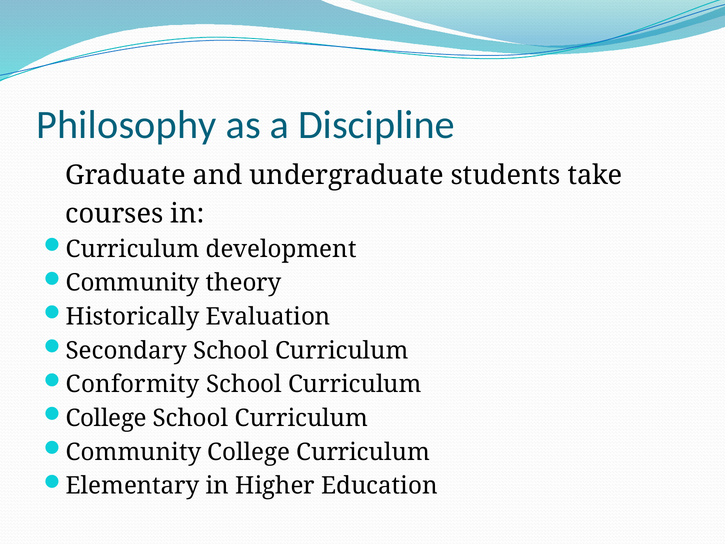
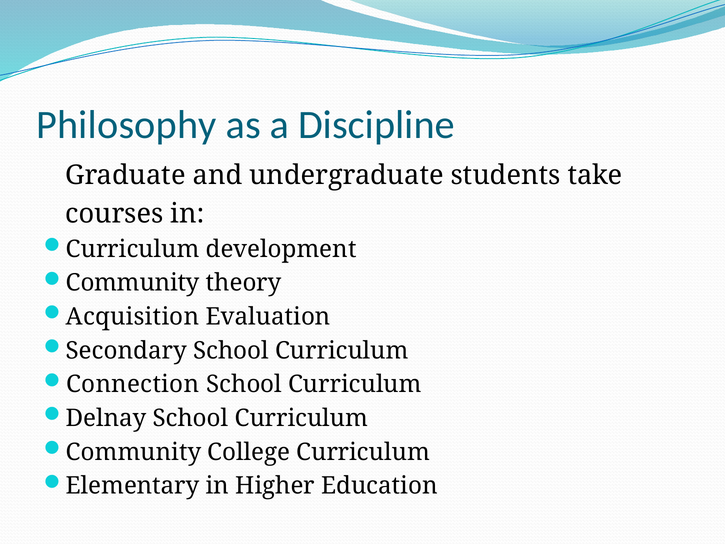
Historically: Historically -> Acquisition
Conformity: Conformity -> Connection
College at (106, 418): College -> Delnay
